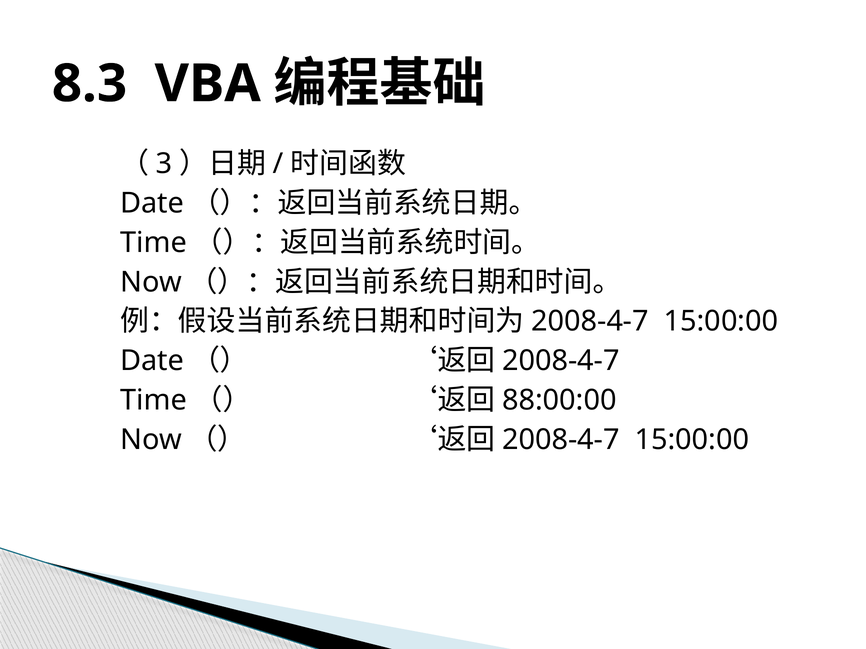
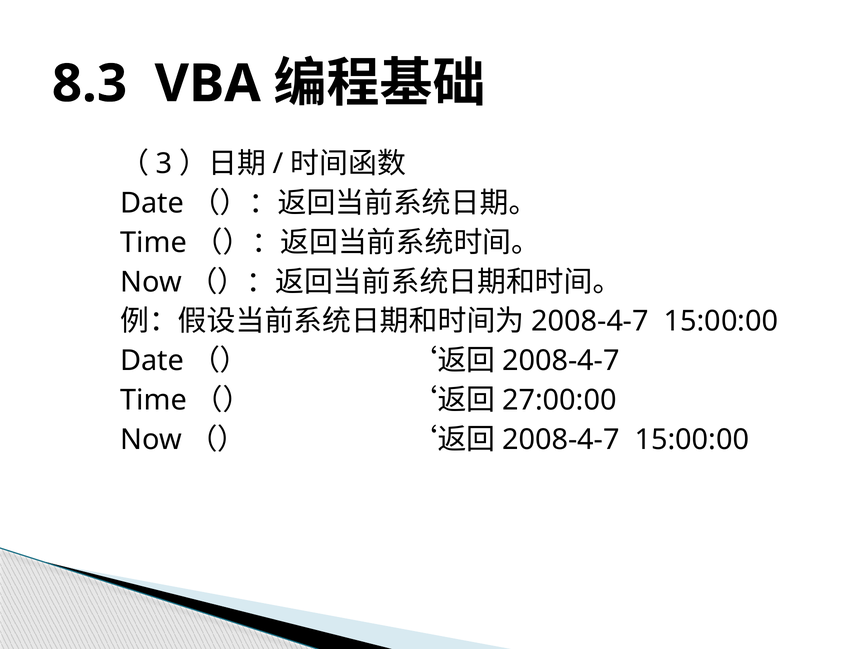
88:00:00: 88:00:00 -> 27:00:00
